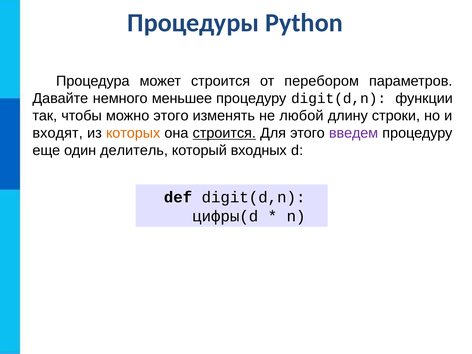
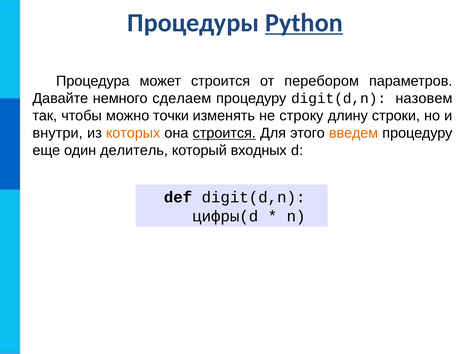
Python underline: none -> present
меньшее: меньшее -> сделаем
функции: функции -> назовем
можно этого: этого -> точки
любой: любой -> строку
входят: входят -> внутри
введем colour: purple -> orange
